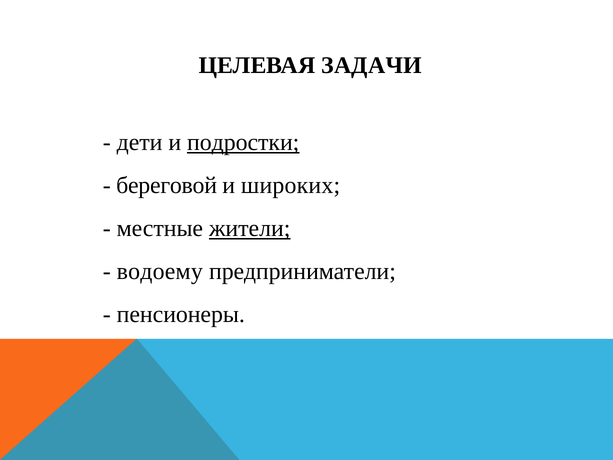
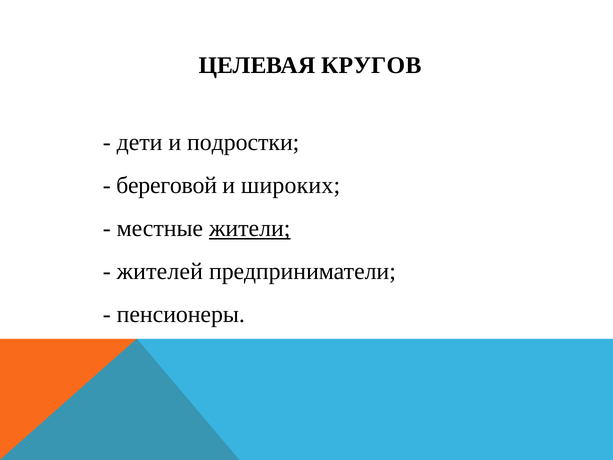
ЗАДАЧИ: ЗАДАЧИ -> КРУГОВ
подростки underline: present -> none
водоему: водоему -> жителей
